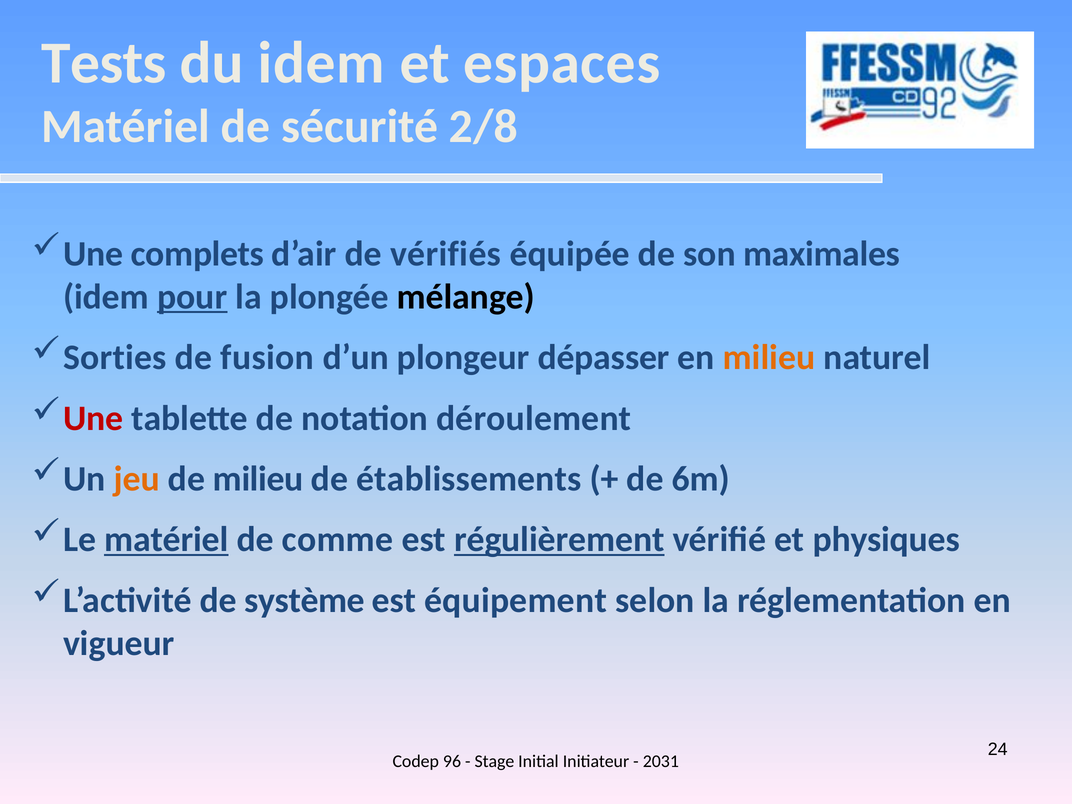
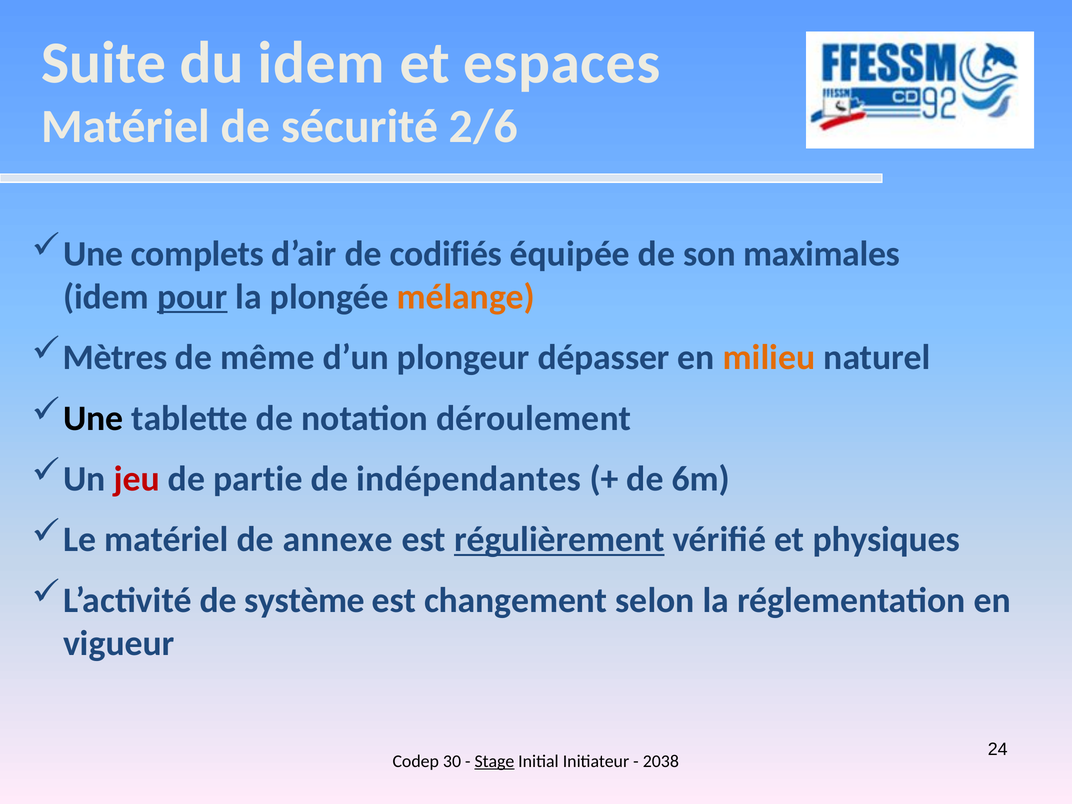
Tests: Tests -> Suite
2/8: 2/8 -> 2/6
vérifiés: vérifiés -> codifiés
mélange colour: black -> orange
Sorties: Sorties -> Mètres
fusion: fusion -> même
Une at (93, 418) colour: red -> black
jeu colour: orange -> red
de milieu: milieu -> partie
établissements: établissements -> indépendantes
matériel at (166, 540) underline: present -> none
comme: comme -> annexe
équipement: équipement -> changement
96: 96 -> 30
Stage underline: none -> present
2031: 2031 -> 2038
